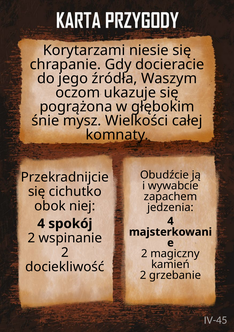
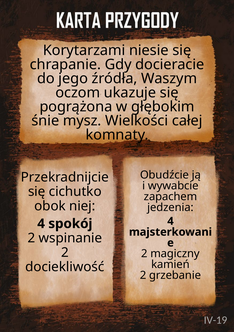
IV-45: IV-45 -> IV-19
